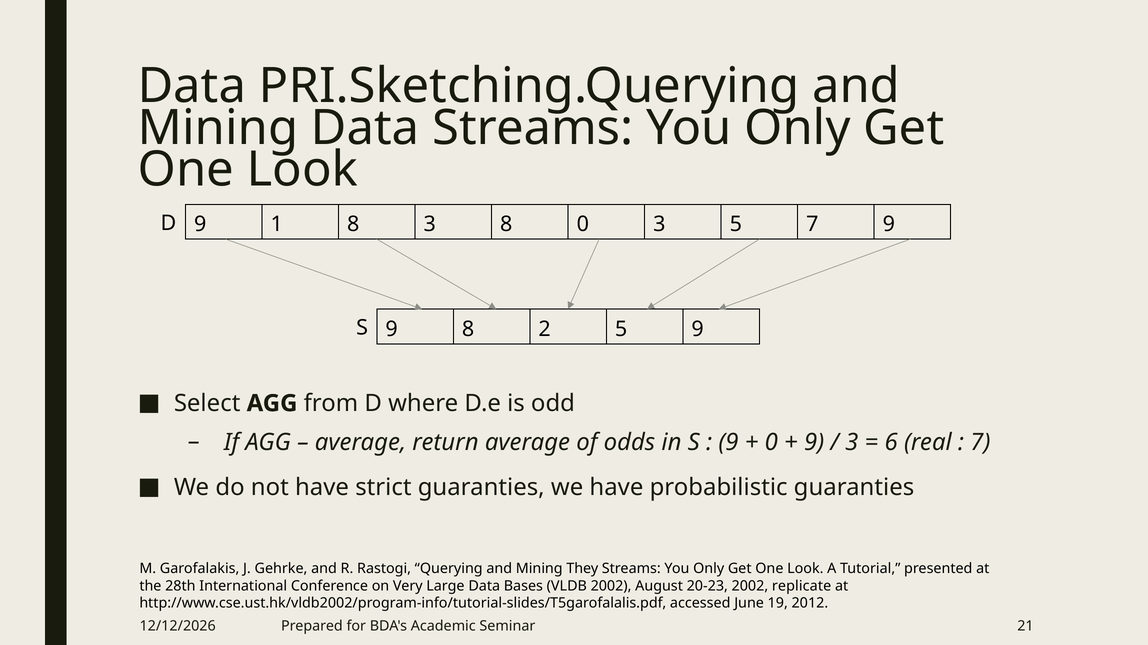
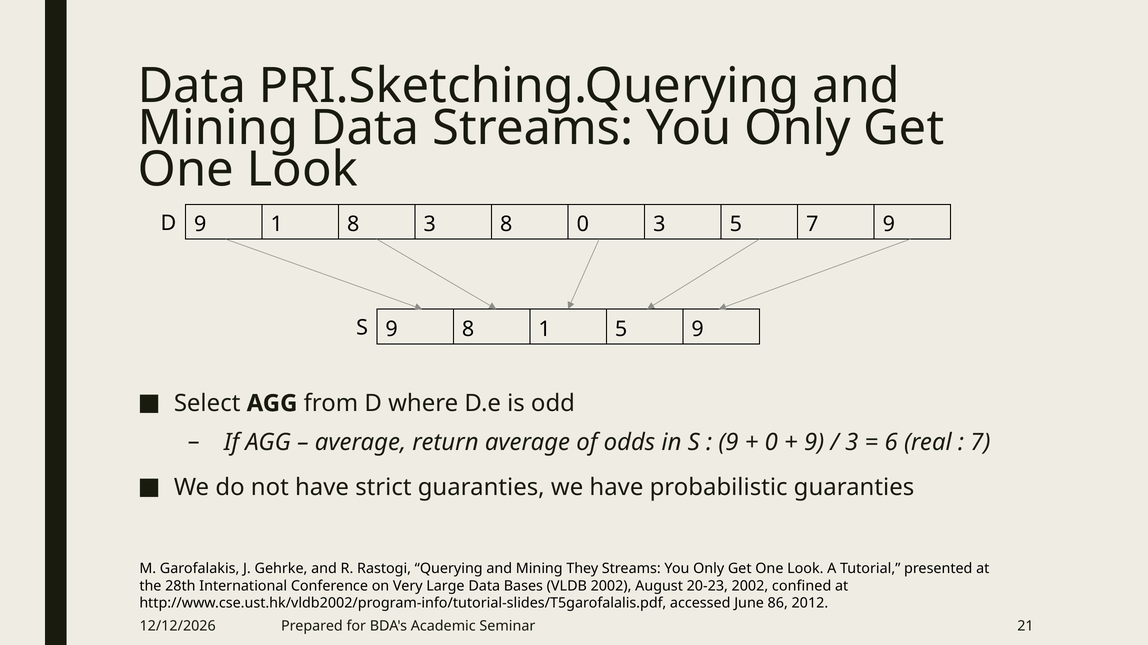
8 2: 2 -> 1
replicate: replicate -> confined
19: 19 -> 86
